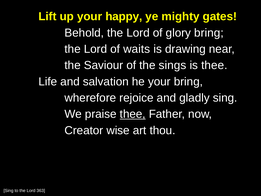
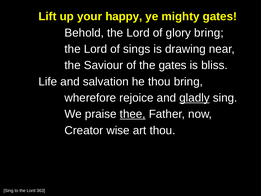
waits: waits -> sings
the sings: sings -> gates
is thee: thee -> bliss
he your: your -> thou
gladly underline: none -> present
